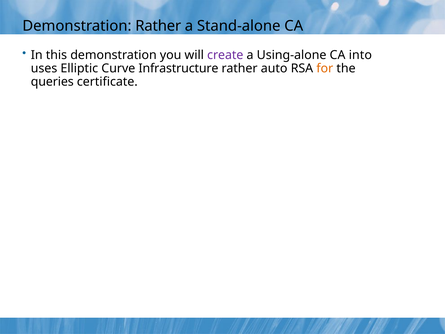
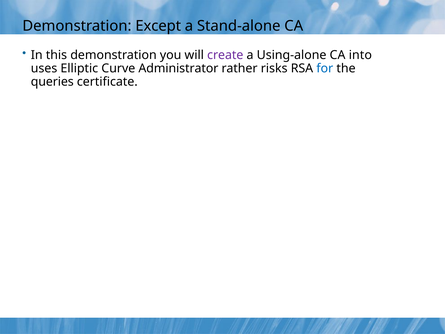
Demonstration Rather: Rather -> Except
Infrastructure: Infrastructure -> Administrator
auto: auto -> risks
for colour: orange -> blue
